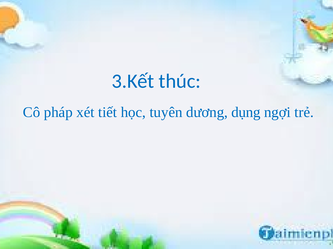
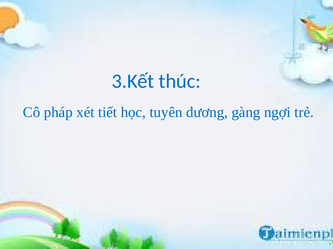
dụng: dụng -> gàng
